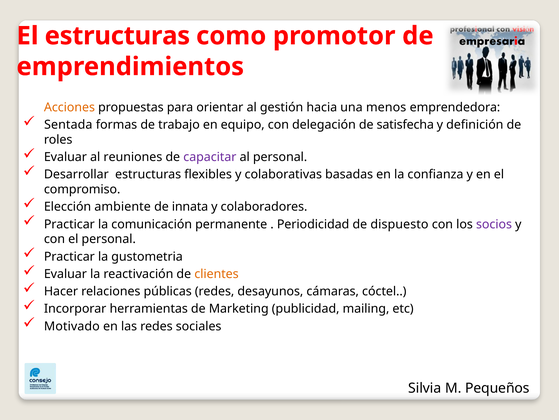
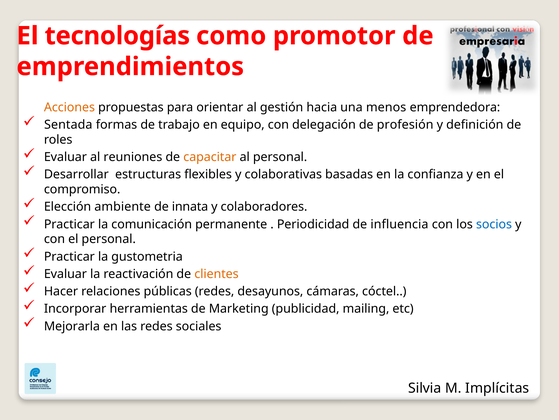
El estructuras: estructuras -> tecnologías
satisfecha: satisfecha -> profesión
capacitar colour: purple -> orange
dispuesto: dispuesto -> influencia
socios colour: purple -> blue
Motivado: Motivado -> Mejorarla
Pequeños: Pequeños -> Implícitas
